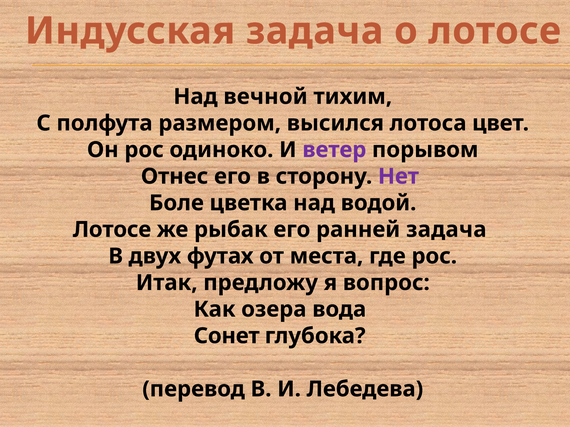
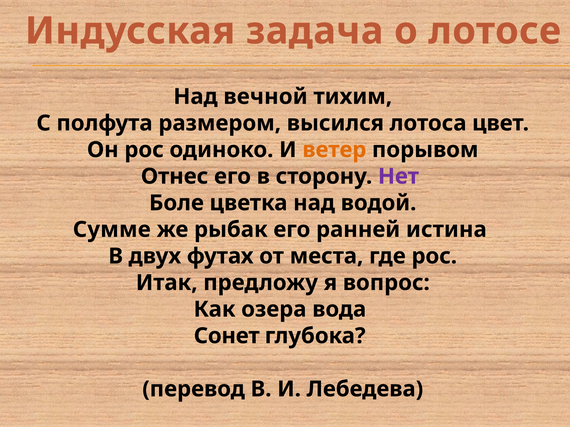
ветер colour: purple -> orange
Лотосе at (112, 230): Лотосе -> Сумме
ранней задача: задача -> истина
